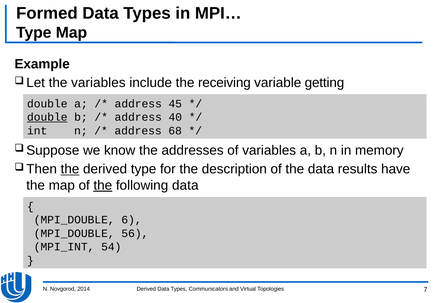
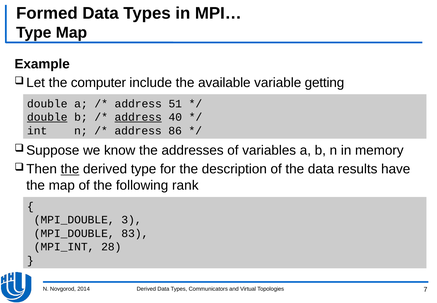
the variables: variables -> computer
receiving: receiving -> available
45: 45 -> 51
address at (138, 117) underline: none -> present
68: 68 -> 86
the at (103, 185) underline: present -> none
following data: data -> rank
6: 6 -> 3
56: 56 -> 83
54: 54 -> 28
